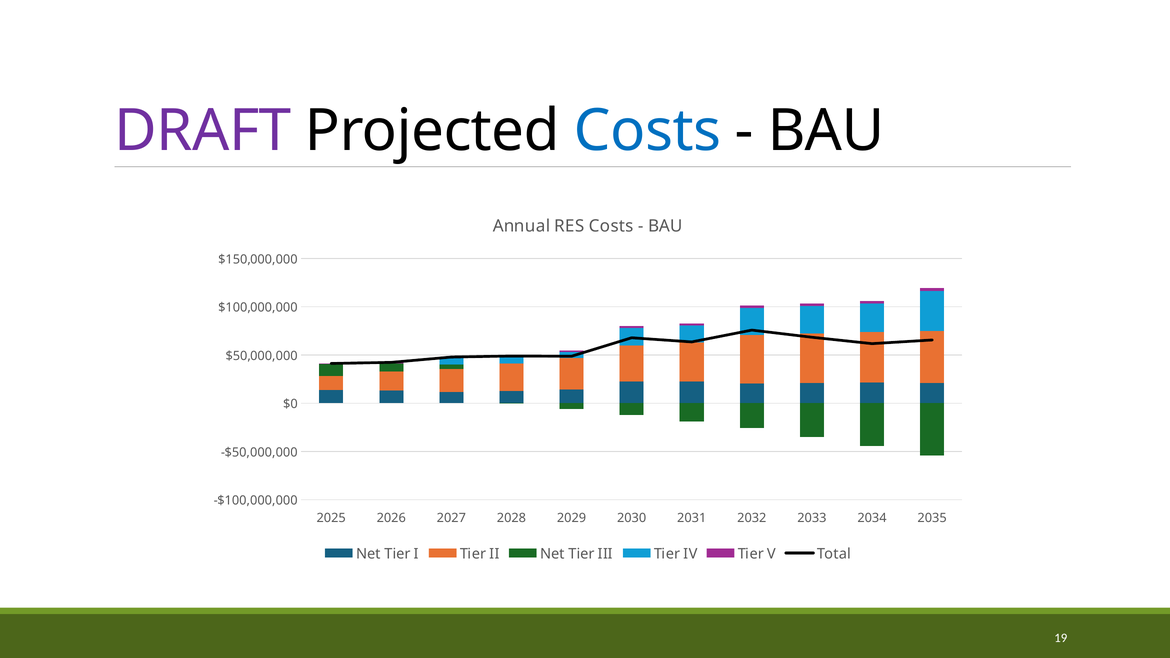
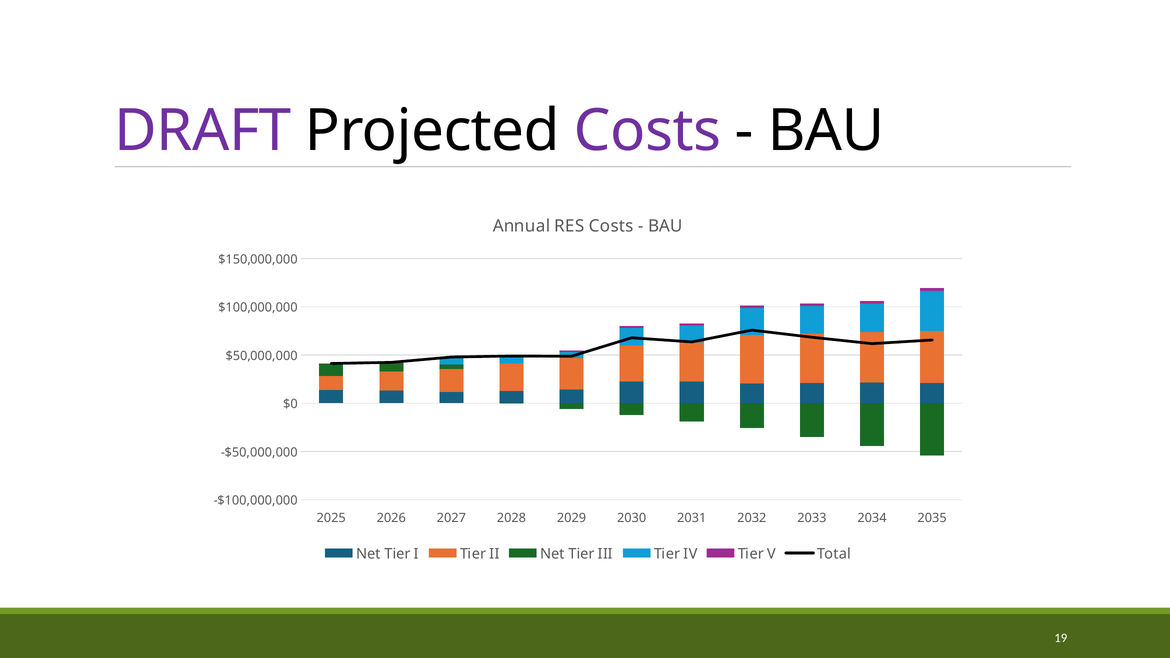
Costs at (648, 131) colour: blue -> purple
